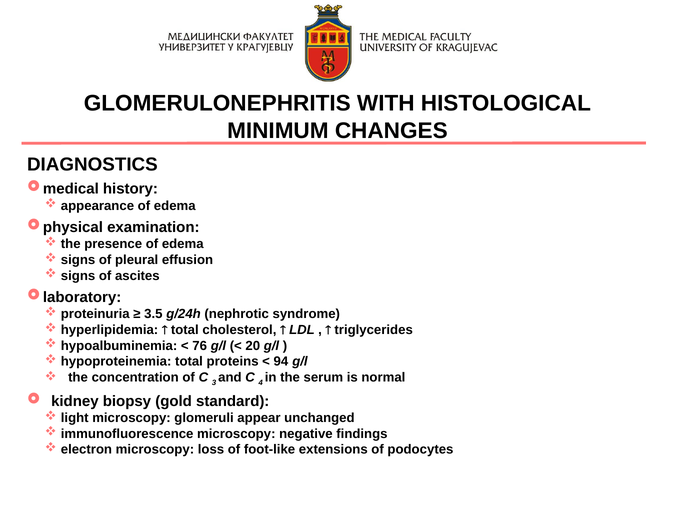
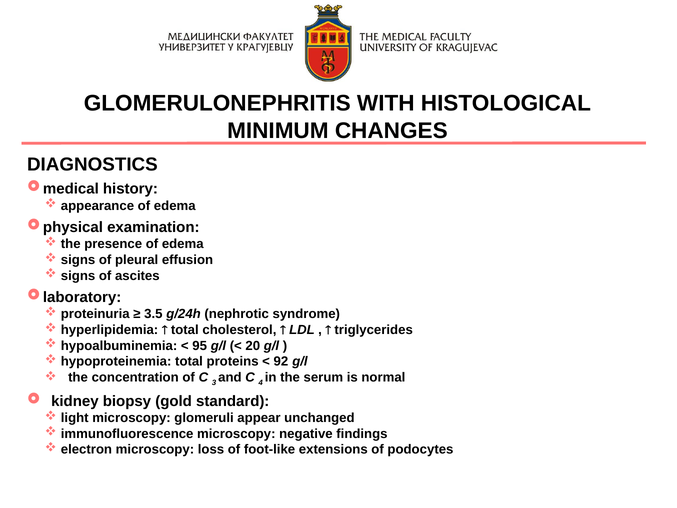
76: 76 -> 95
94: 94 -> 92
